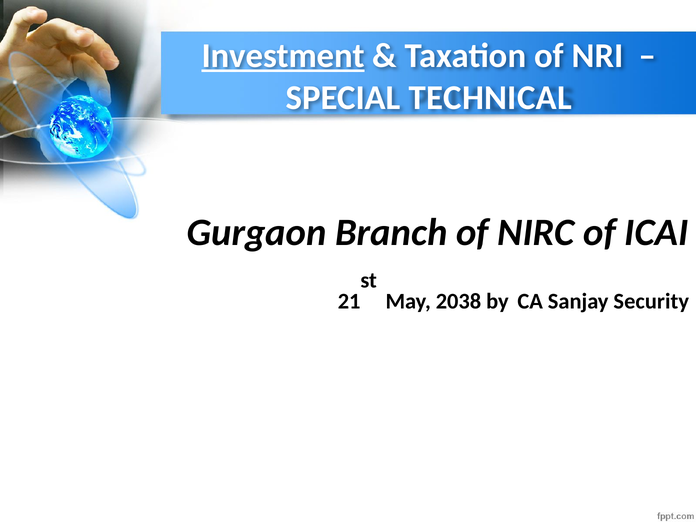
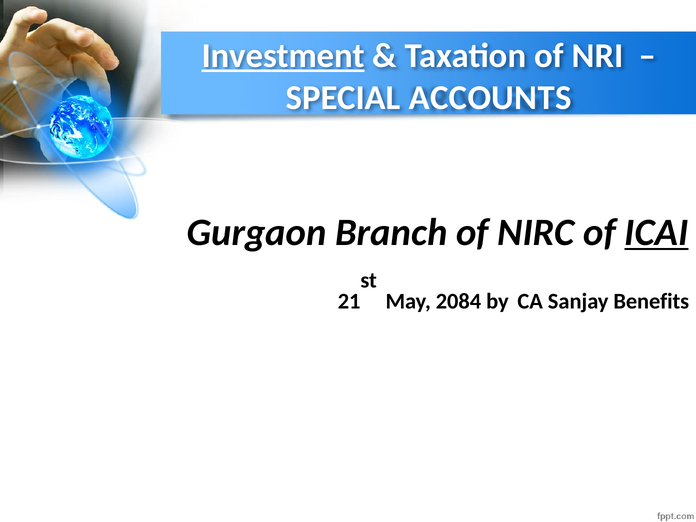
TECHNICAL: TECHNICAL -> ACCOUNTS
ICAI underline: none -> present
2038: 2038 -> 2084
Security: Security -> Benefits
